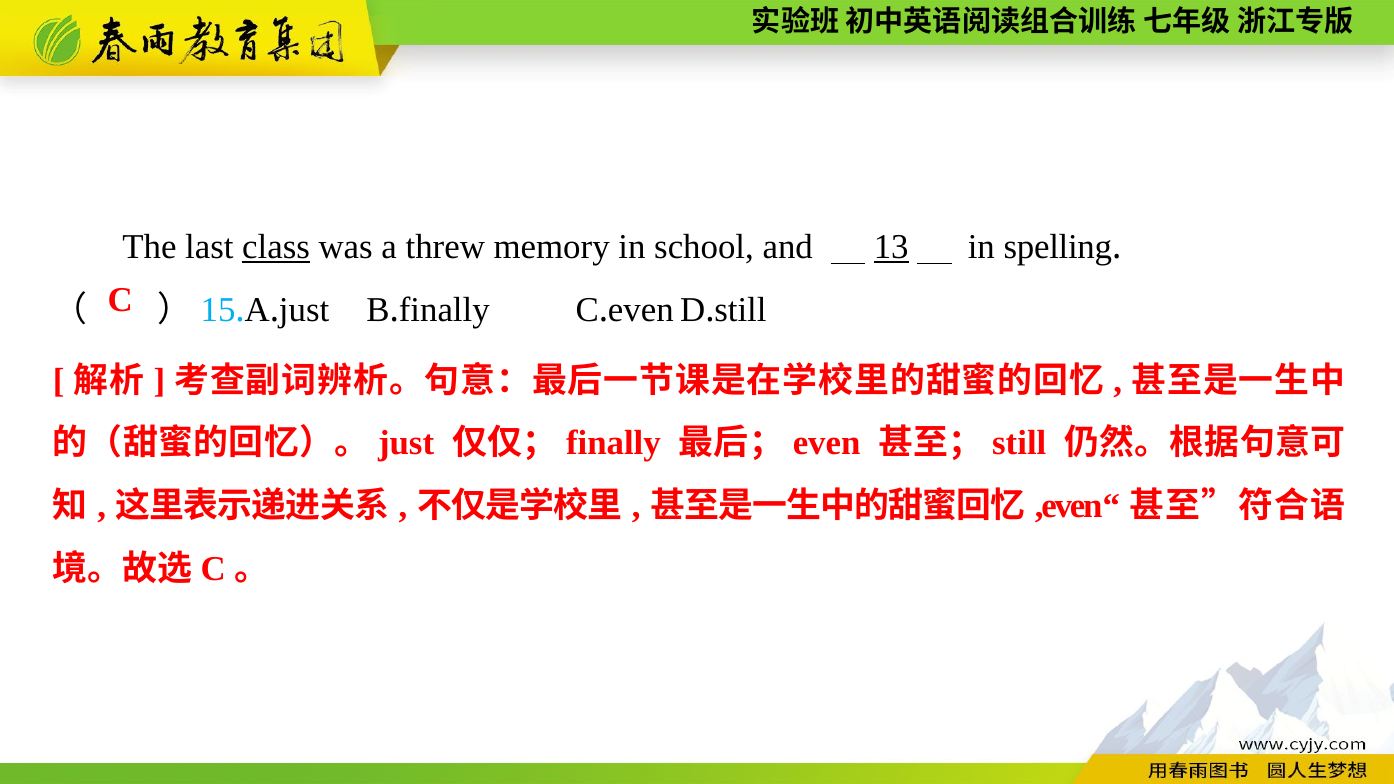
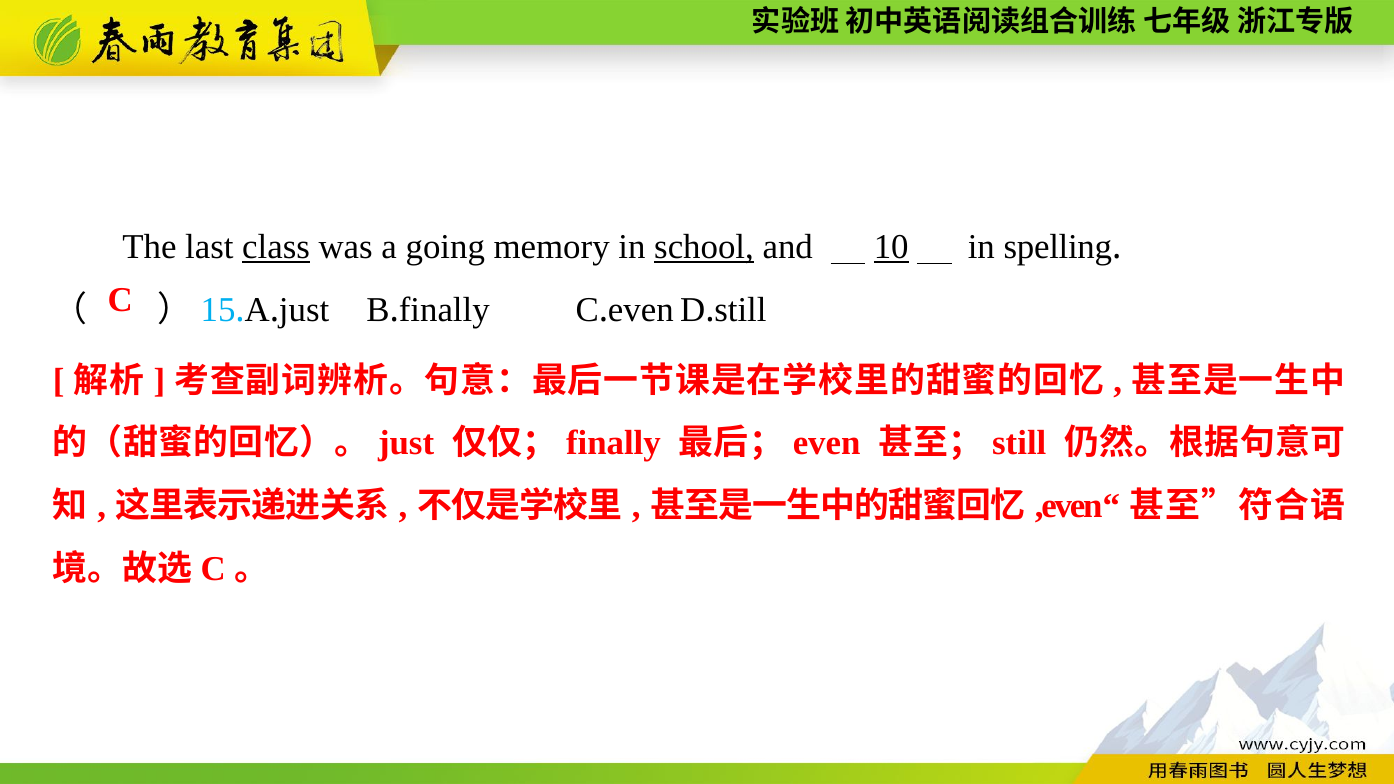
threw: threw -> going
school underline: none -> present
13: 13 -> 10
